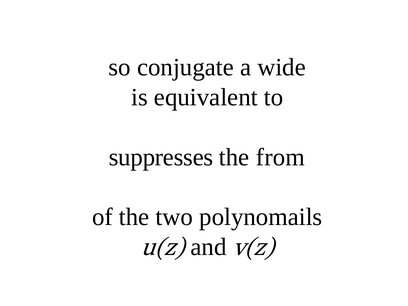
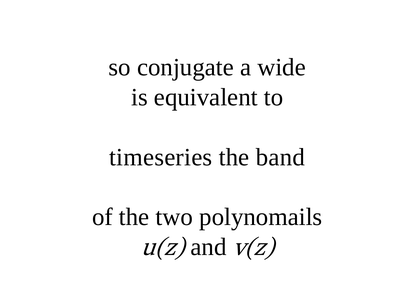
suppresses: suppresses -> timeseries
from: from -> band
